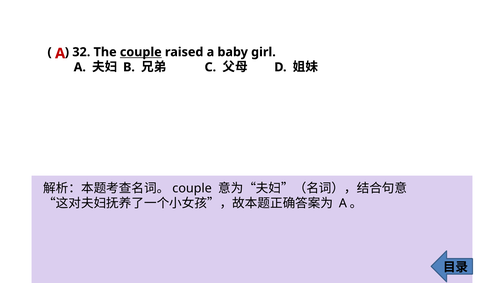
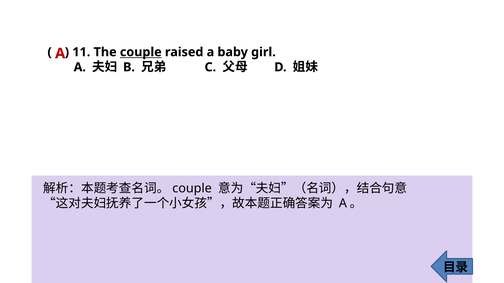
32: 32 -> 11
